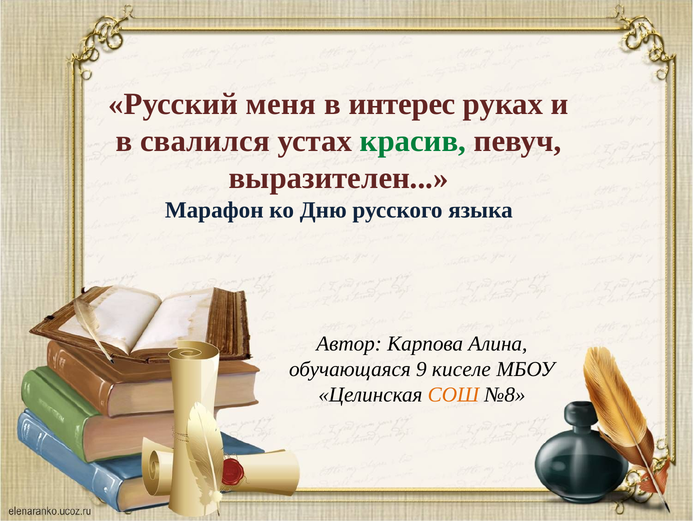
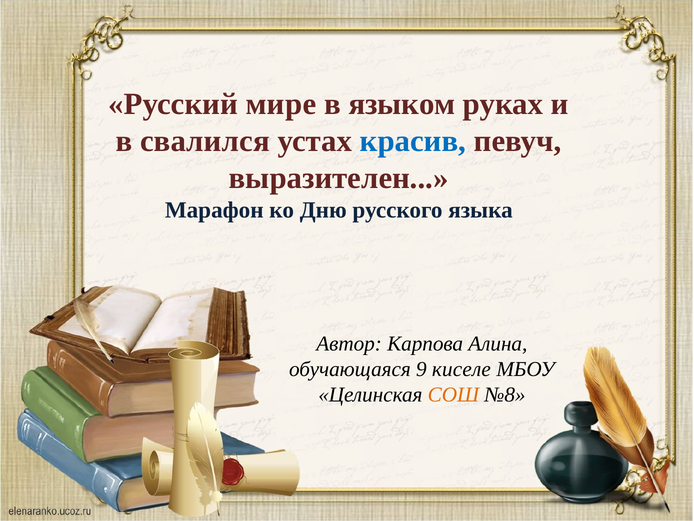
меня: меня -> мире
интерес: интерес -> языком
красив colour: green -> blue
